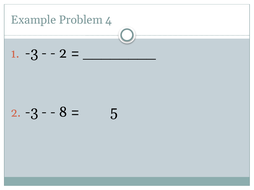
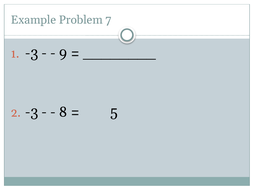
4: 4 -> 7
2 at (63, 53): 2 -> 9
